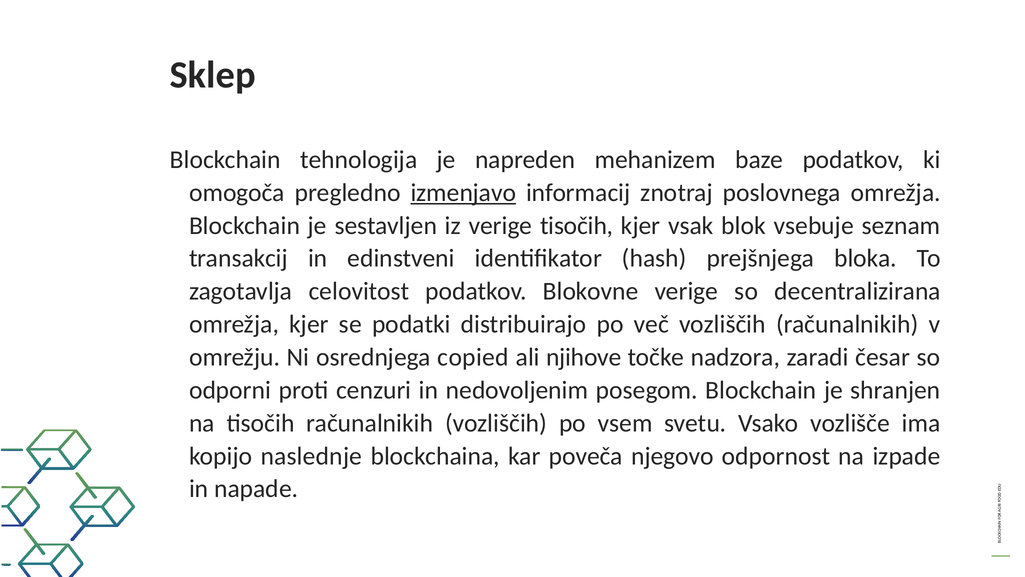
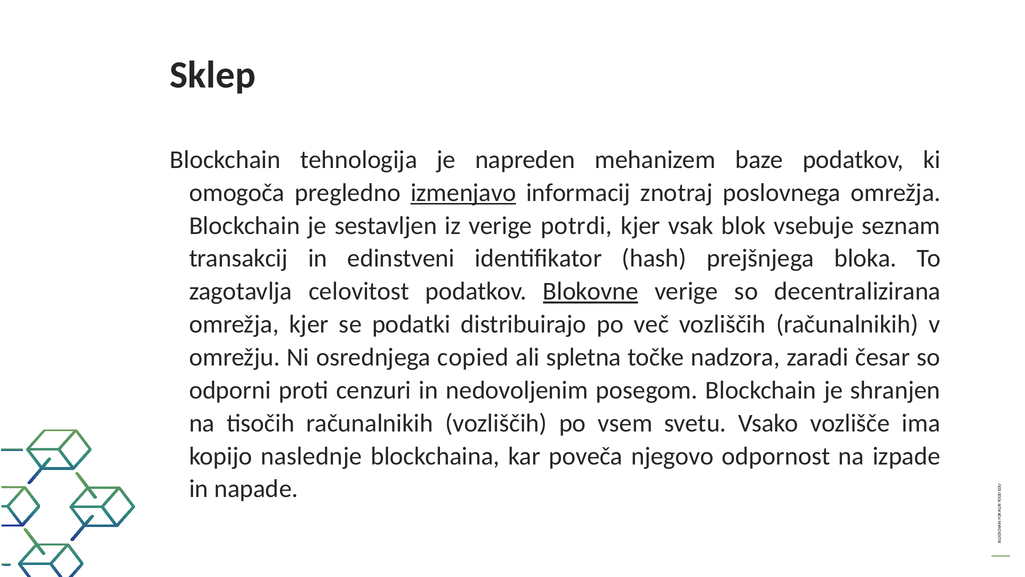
verige tisočih: tisočih -> potrdi
Blokovne underline: none -> present
njihove: njihove -> spletna
